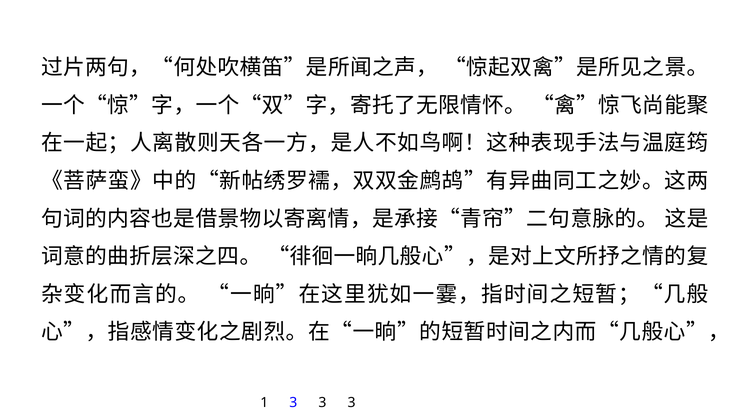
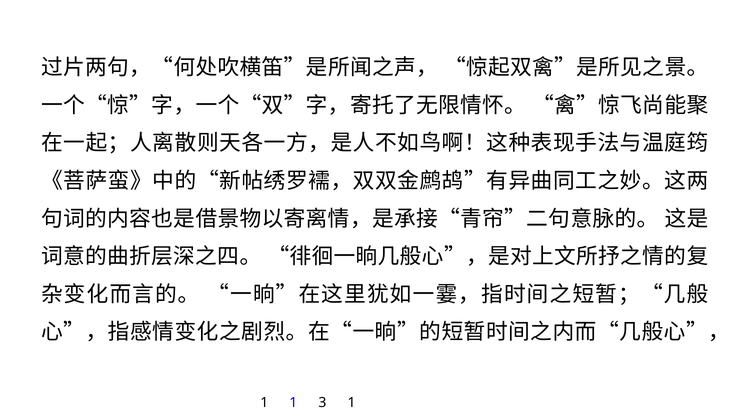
1 3: 3 -> 1
3 at (352, 403): 3 -> 1
